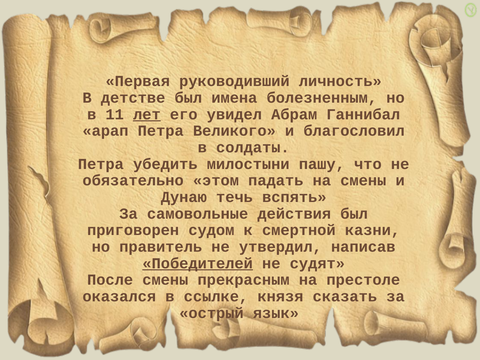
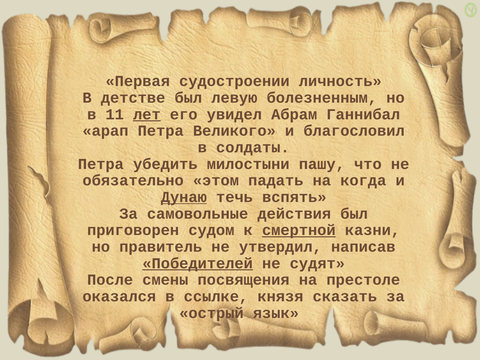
руководивший: руководивший -> судостроении
имена: имена -> левую
на смены: смены -> когда
Дунаю underline: none -> present
смертной underline: none -> present
прекрасным: прекрасным -> посвящения
